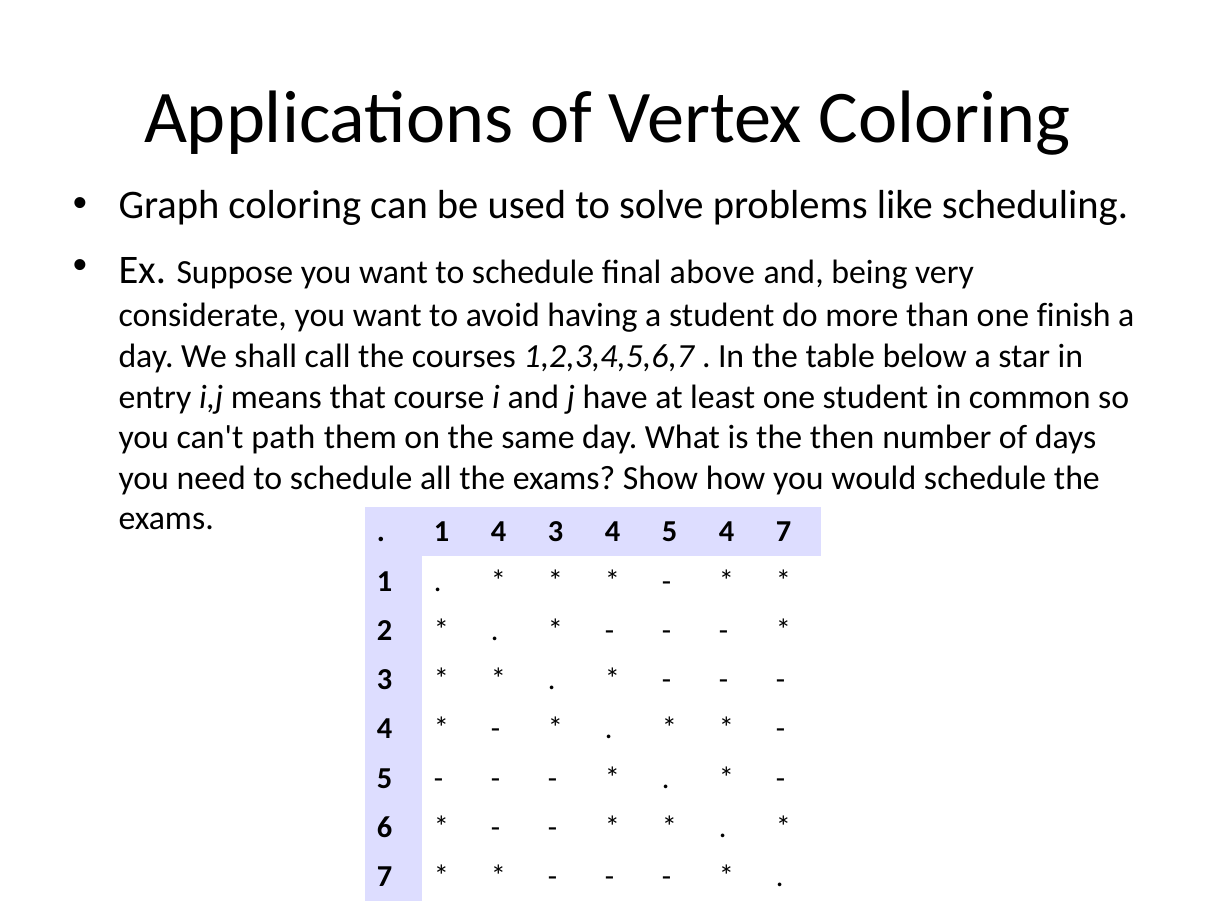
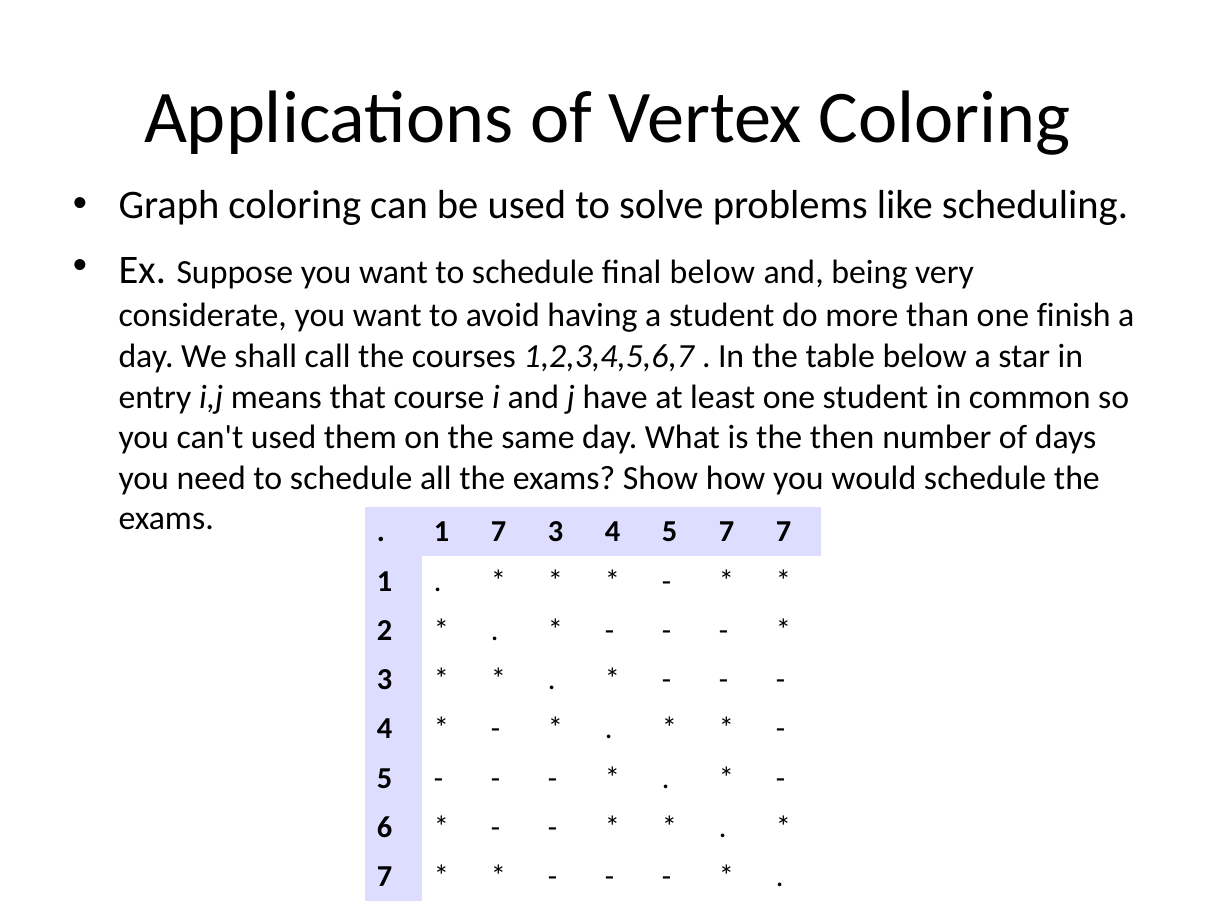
final above: above -> below
can't path: path -> used
1 4: 4 -> 7
5 4: 4 -> 7
